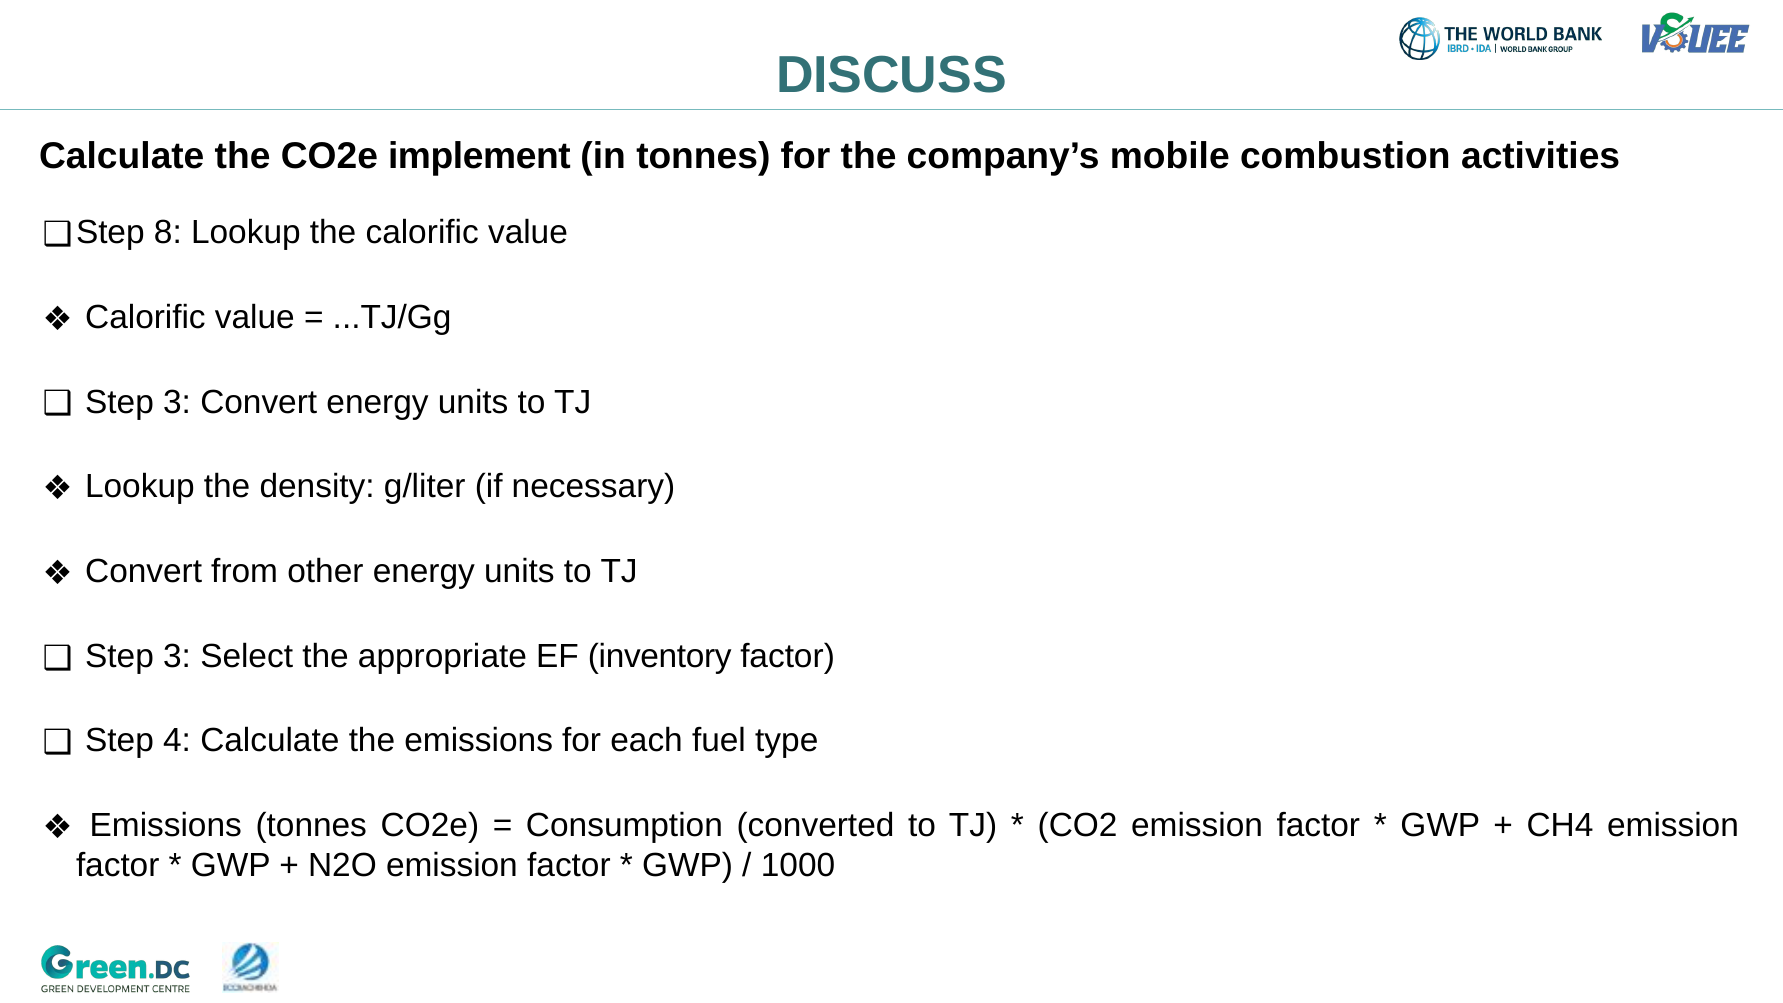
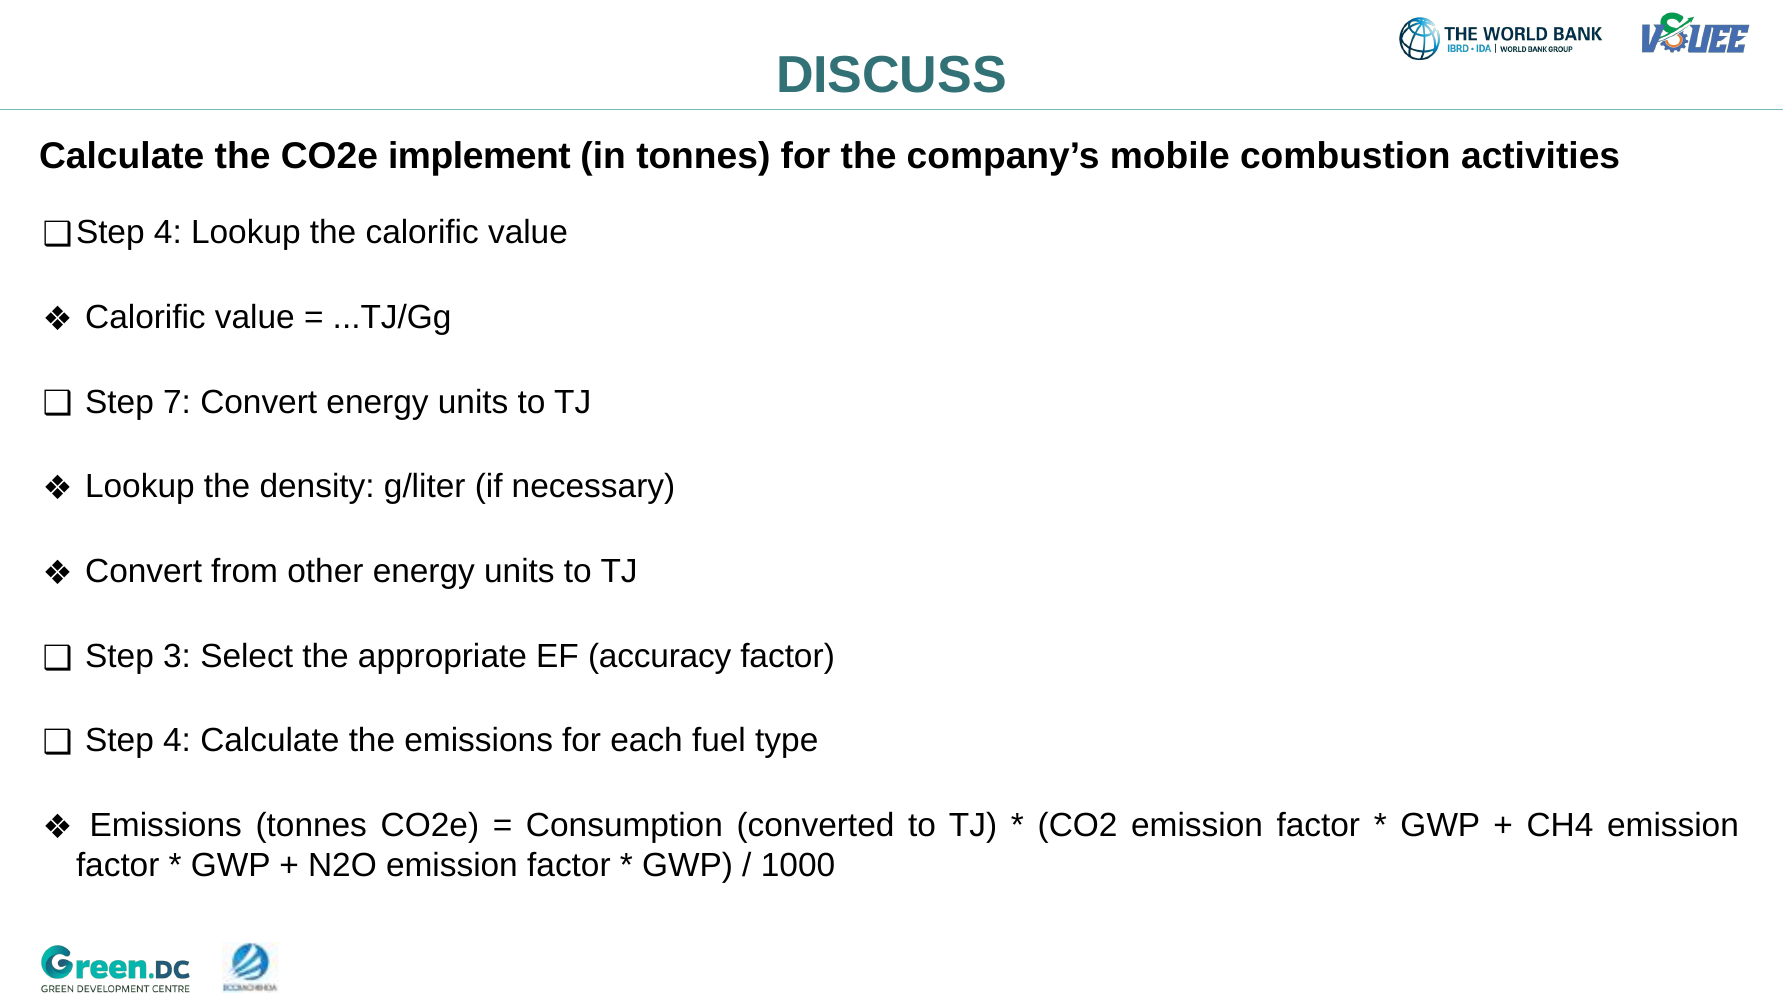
8 at (168, 233): 8 -> 4
3 at (177, 402): 3 -> 7
inventory: inventory -> accuracy
